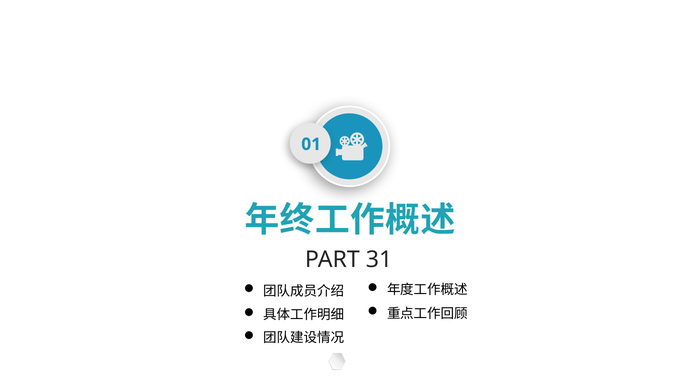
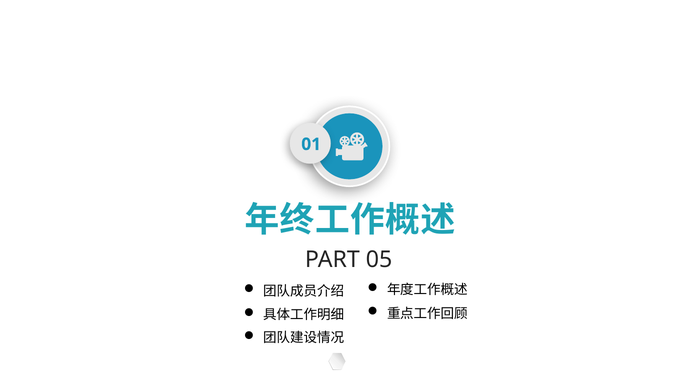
31: 31 -> 05
